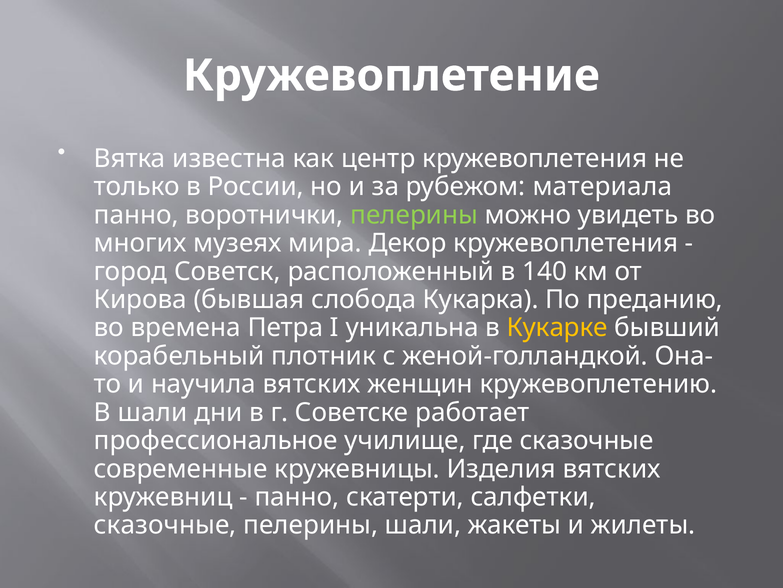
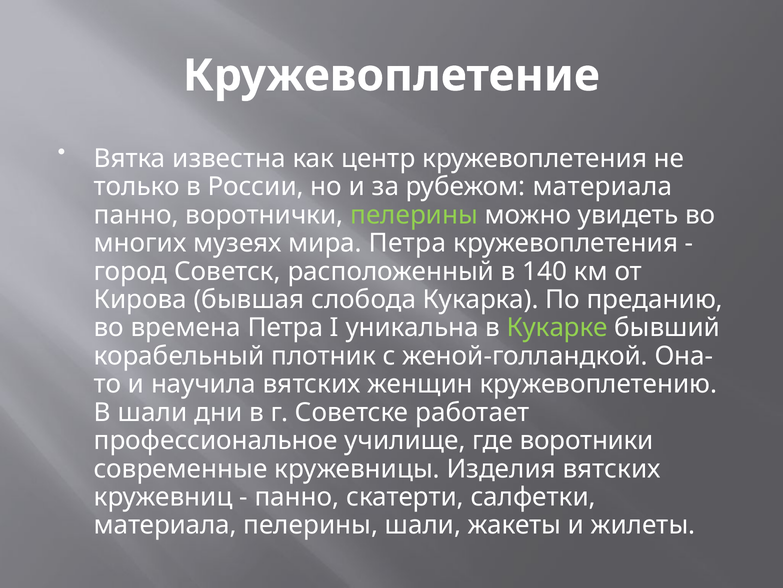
мира Декор: Декор -> Петра
Кукарке colour: yellow -> light green
где сказочные: сказочные -> воротники
сказочные at (165, 525): сказочные -> материала
